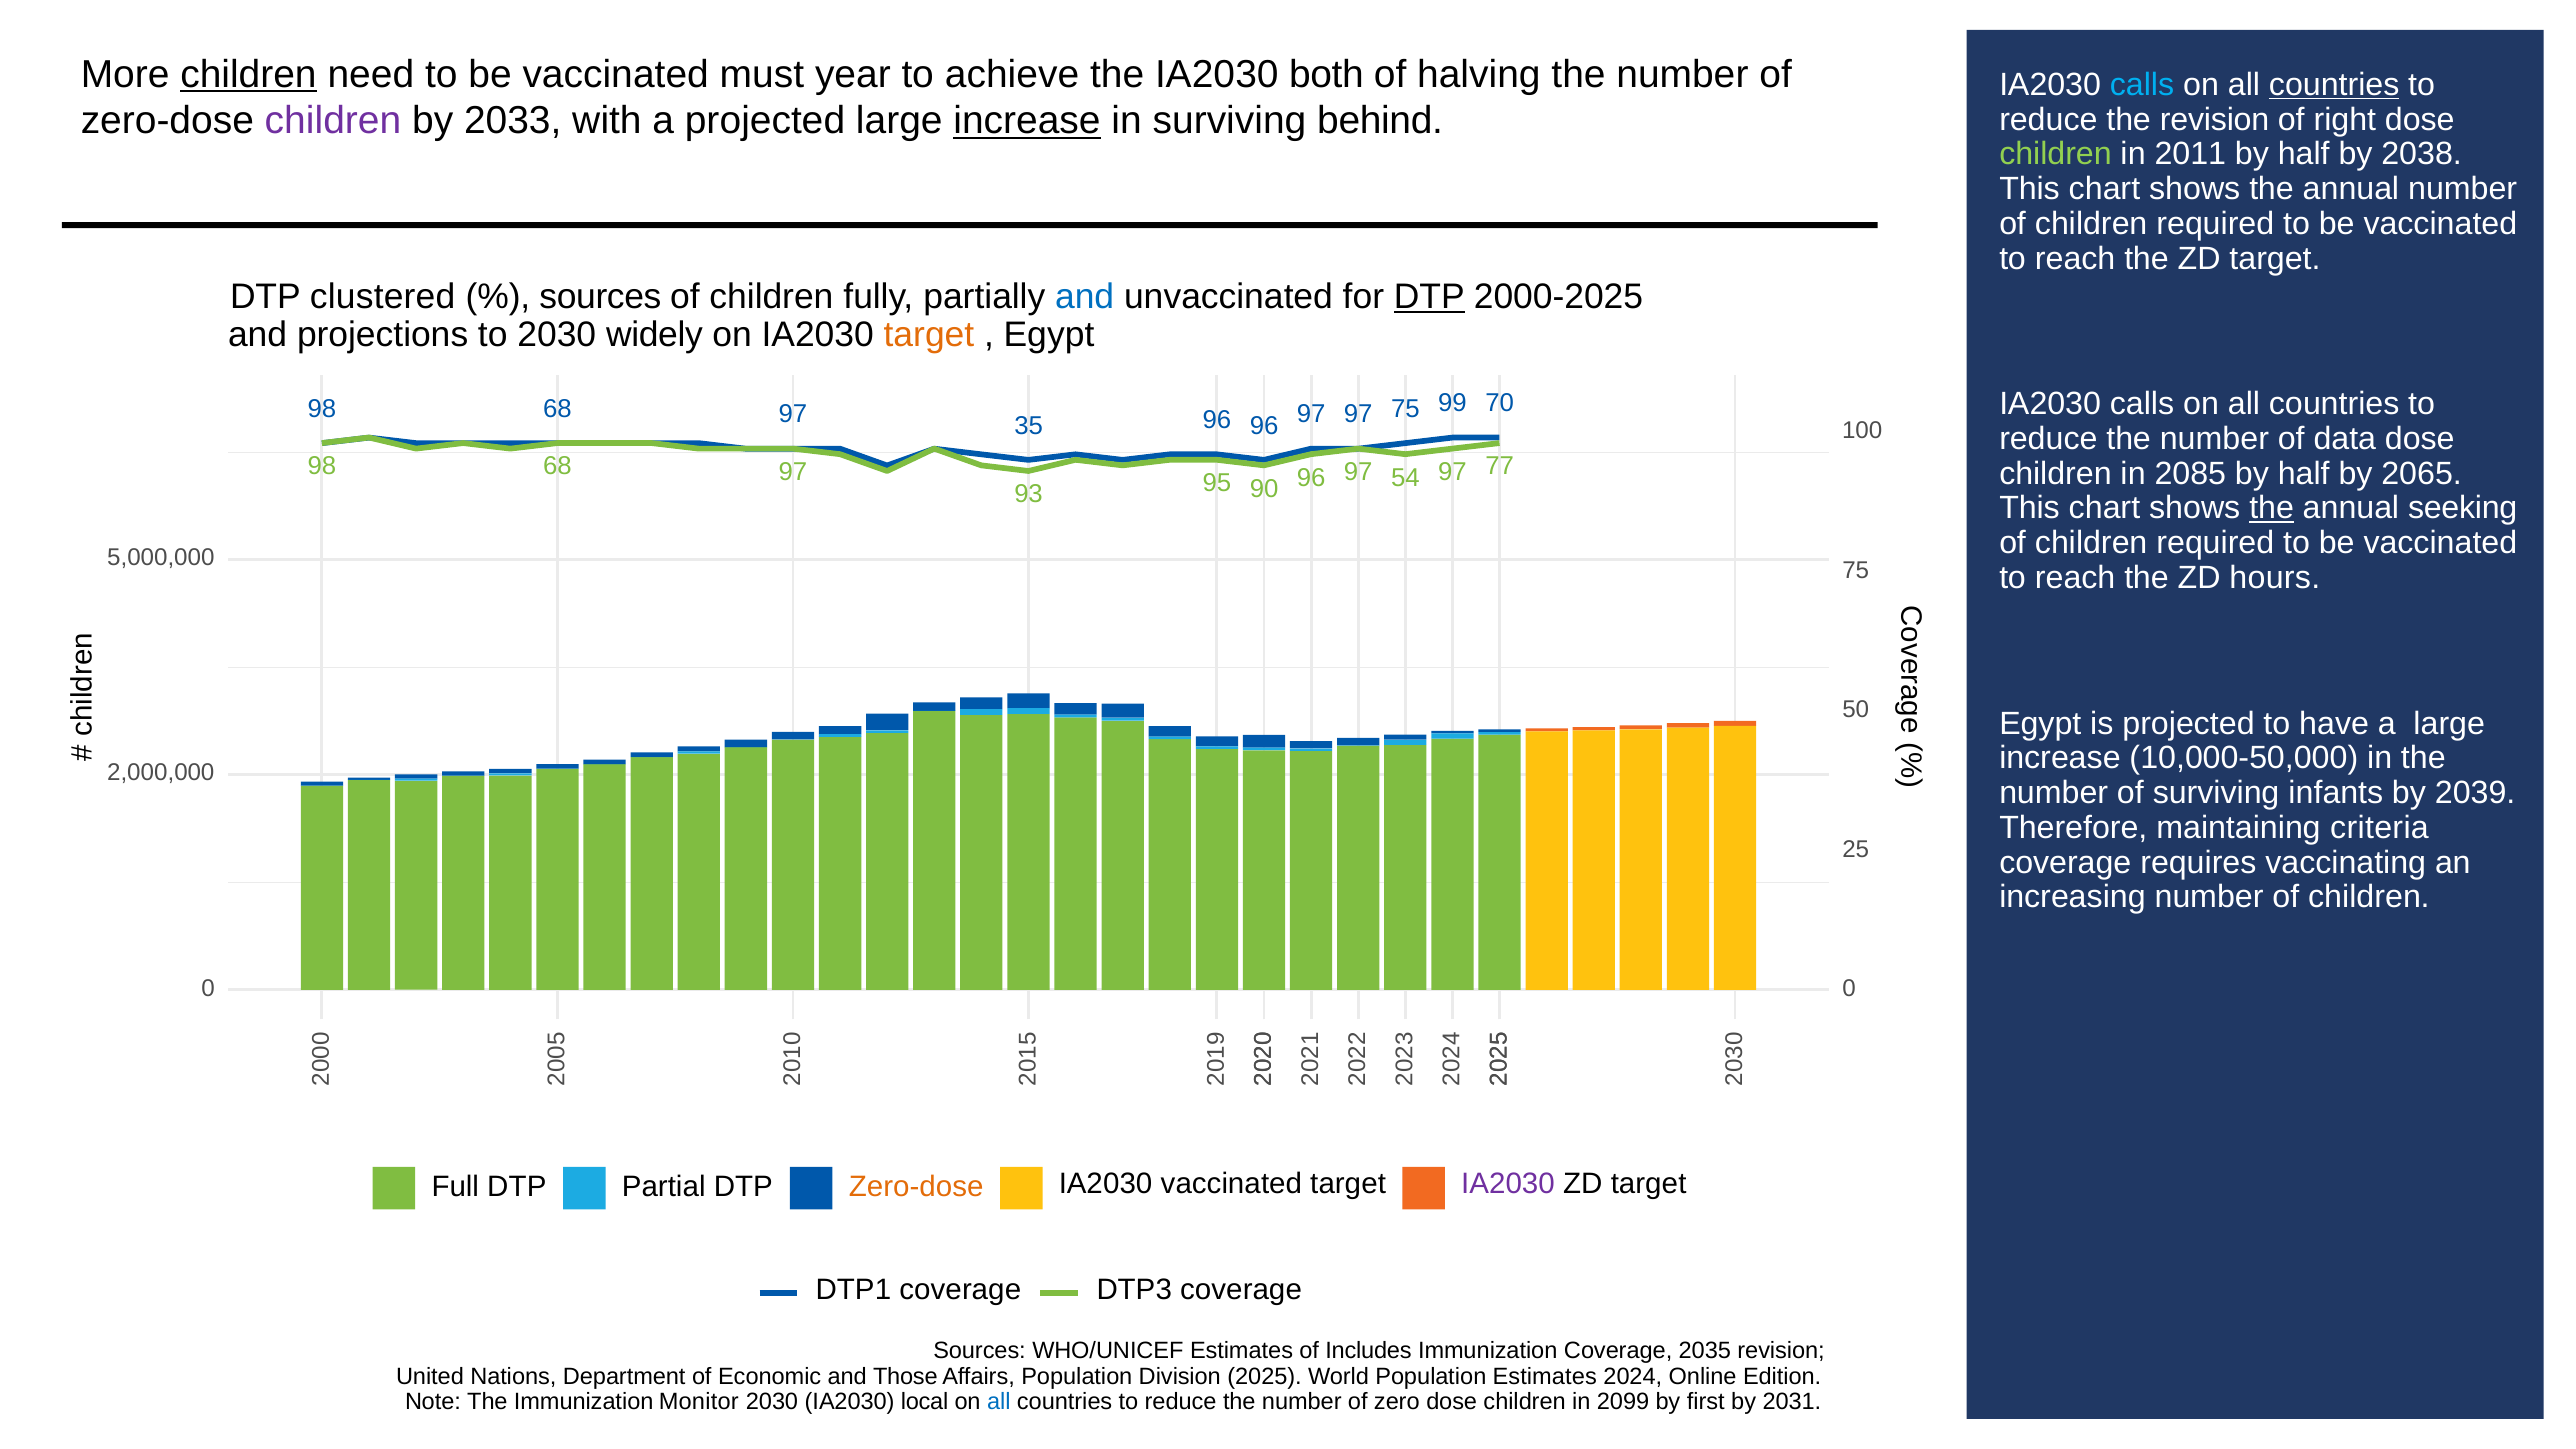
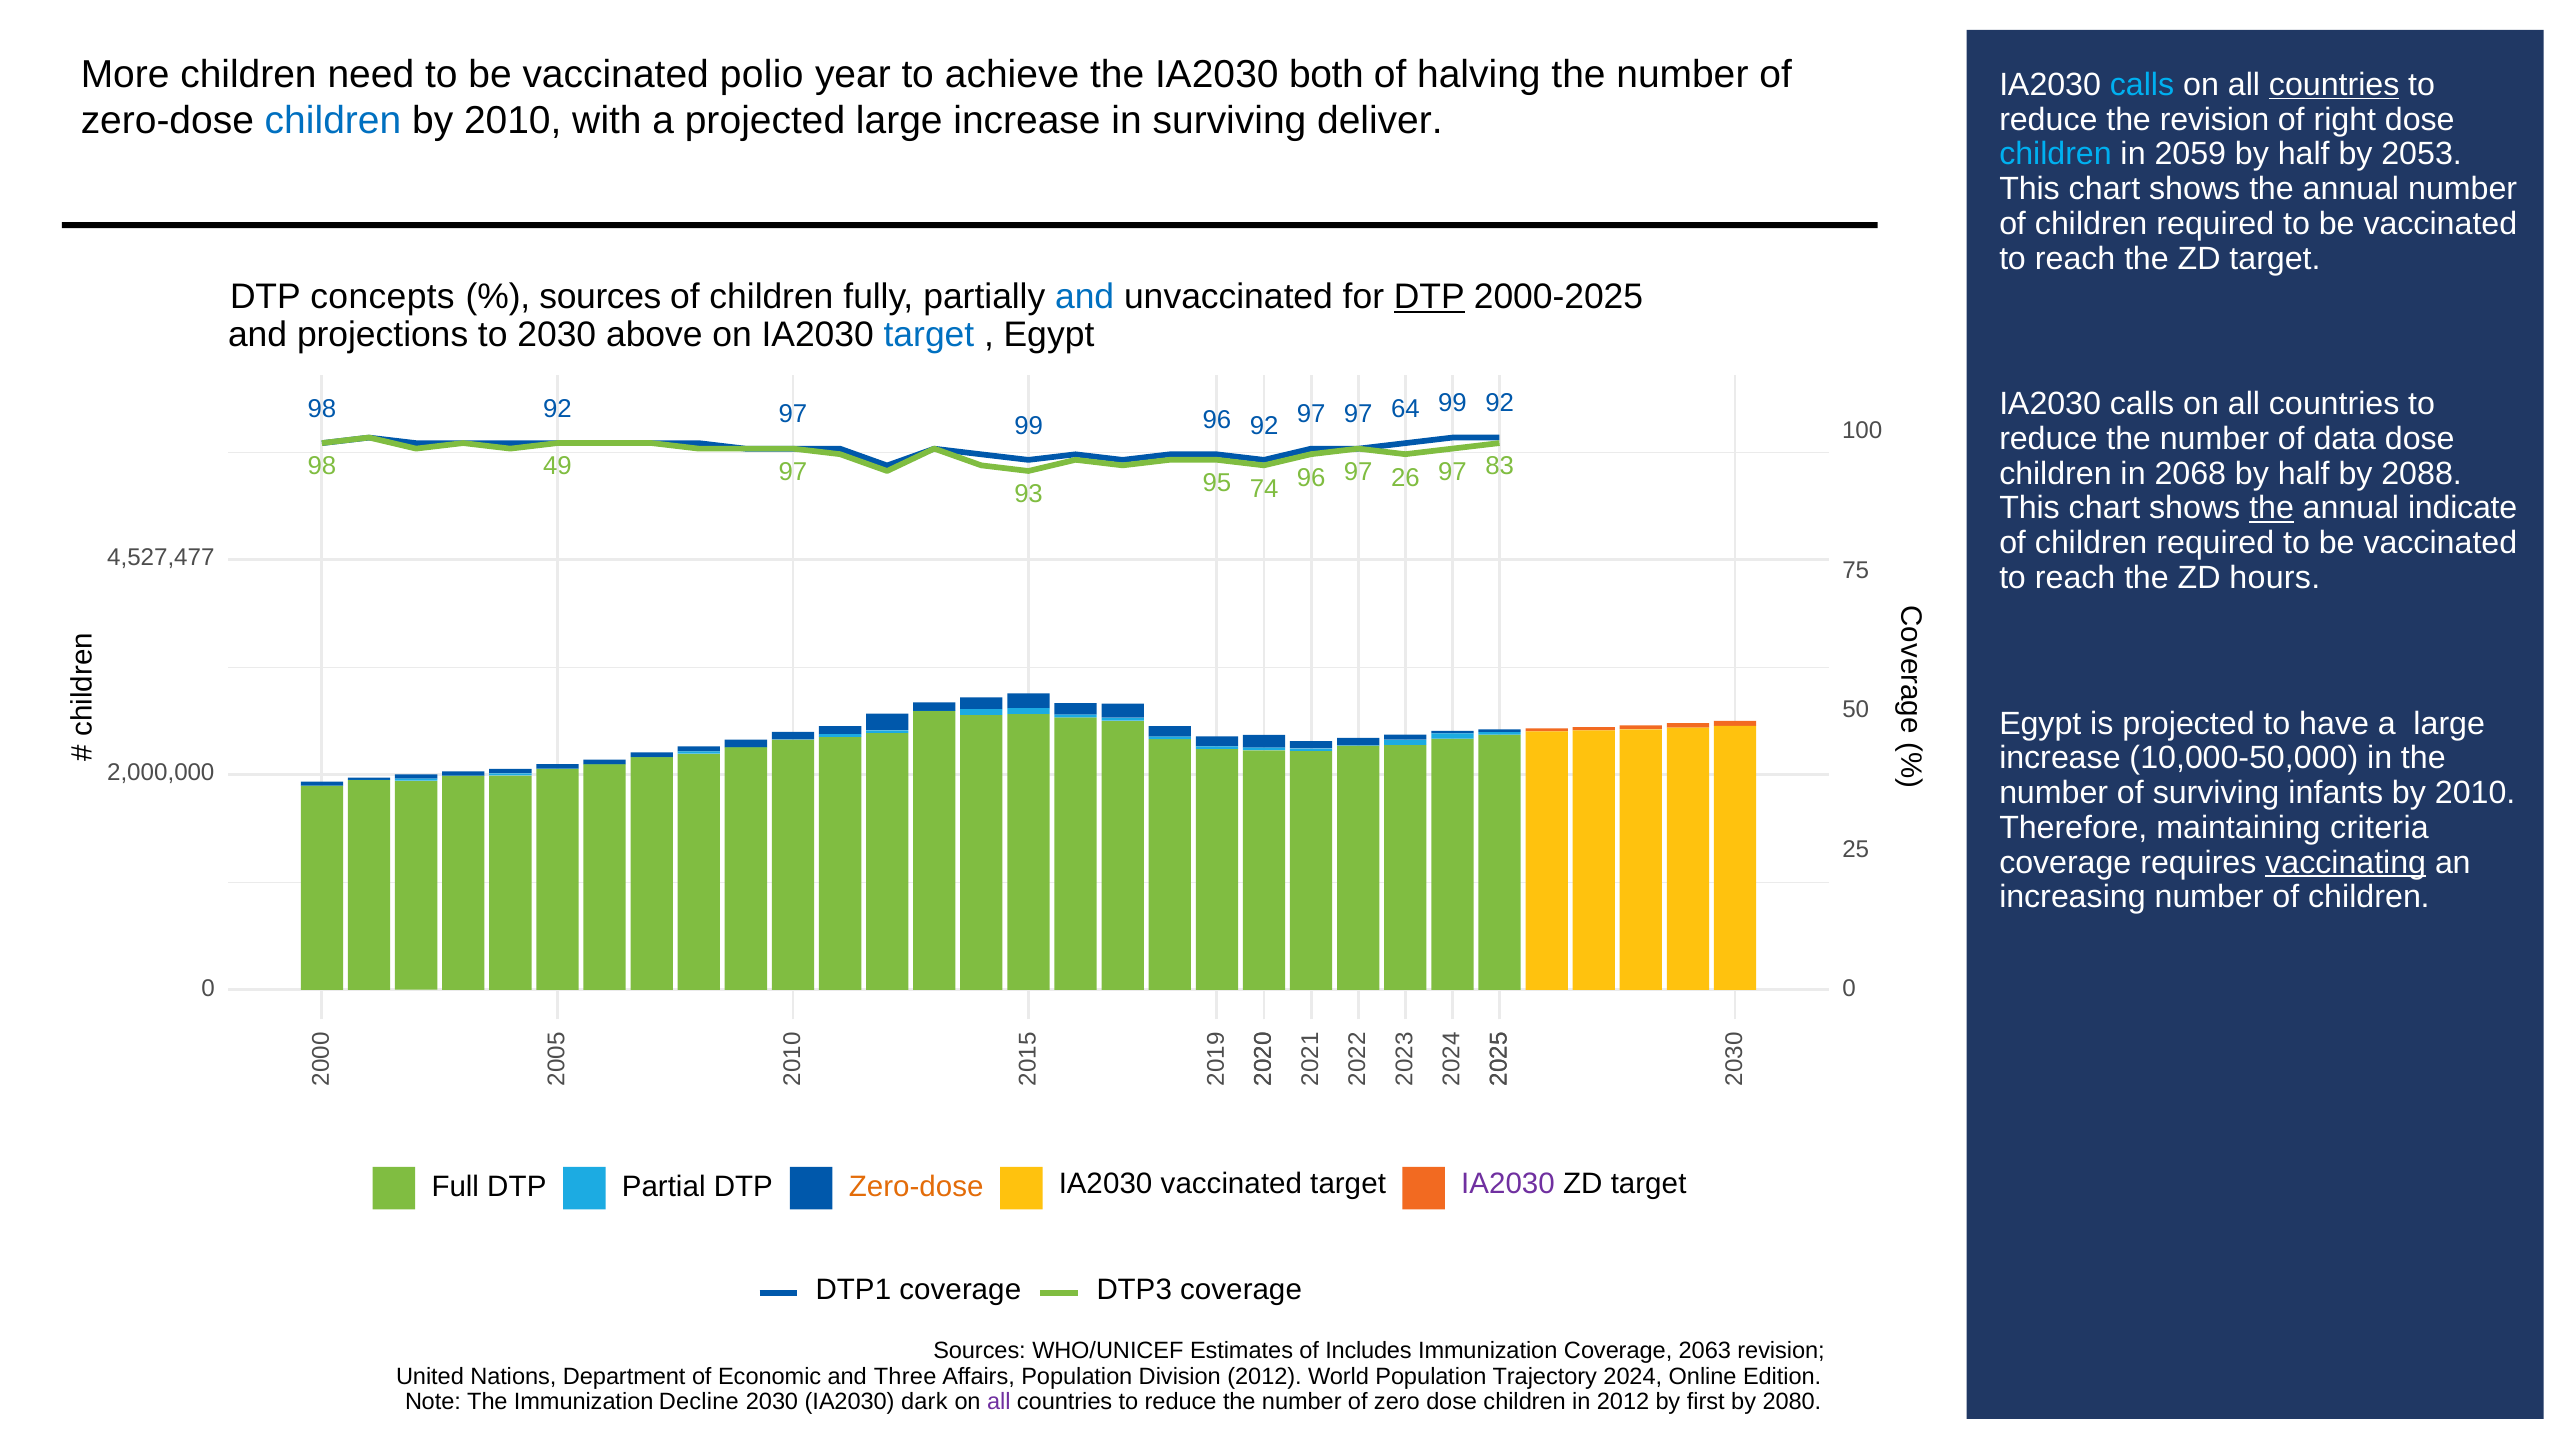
children at (248, 74) underline: present -> none
must: must -> polio
children at (333, 121) colour: purple -> blue
2033 at (513, 121): 2033 -> 2010
increase at (1027, 121) underline: present -> none
behind: behind -> deliver
children at (2056, 154) colour: light green -> light blue
2011: 2011 -> 2059
2038: 2038 -> 2053
clustered: clustered -> concepts
widely: widely -> above
target at (929, 335) colour: orange -> blue
68 at (558, 409): 68 -> 92
97 35: 35 -> 99
96 96: 96 -> 92
97 75: 75 -> 64
99 70: 70 -> 92
68 at (558, 466): 68 -> 49
2085: 2085 -> 2068
2065: 2065 -> 2088
90: 90 -> 74
54: 54 -> 26
77: 77 -> 83
seeking: seeking -> indicate
5,000,000: 5,000,000 -> 4,527,477
infants by 2039: 2039 -> 2010
vaccinating underline: none -> present
2035: 2035 -> 2063
Those: Those -> Three
Division 2025: 2025 -> 2012
Population Estimates: Estimates -> Trajectory
Monitor: Monitor -> Decline
local: local -> dark
all at (999, 1402) colour: blue -> purple
in 2099: 2099 -> 2012
2031: 2031 -> 2080
